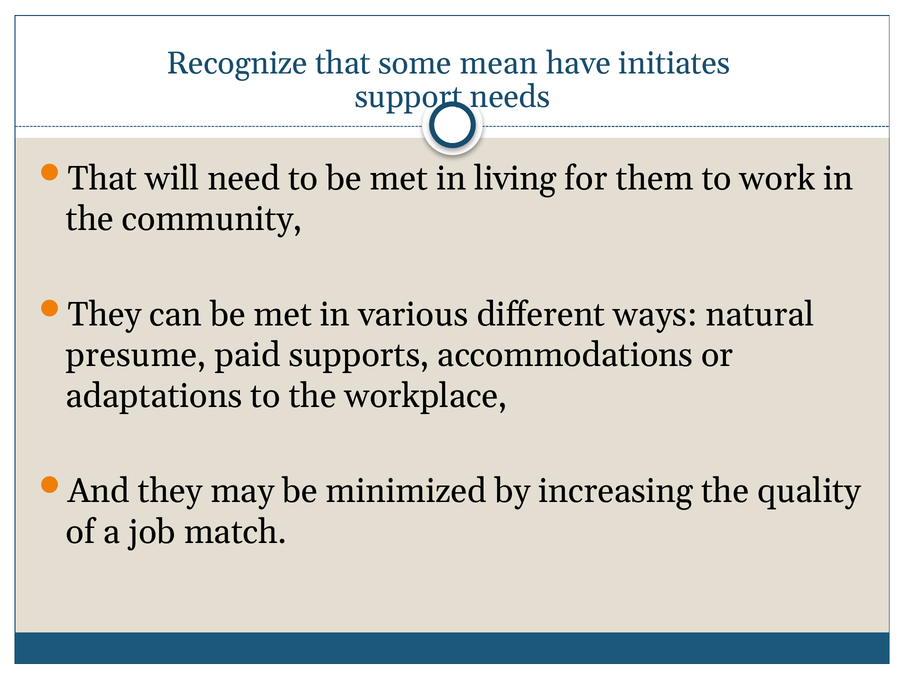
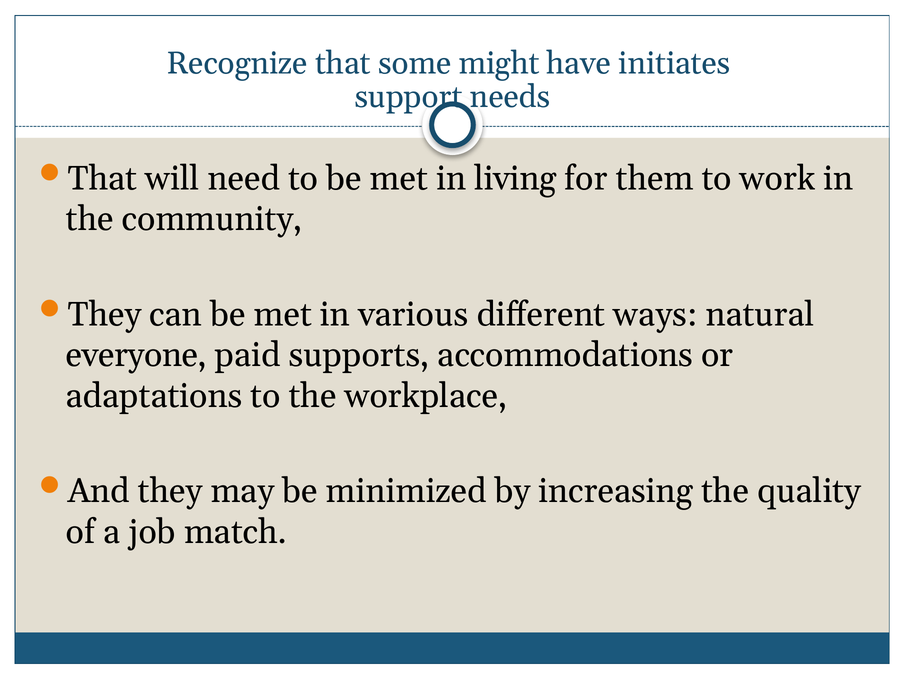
mean: mean -> might
presume: presume -> everyone
